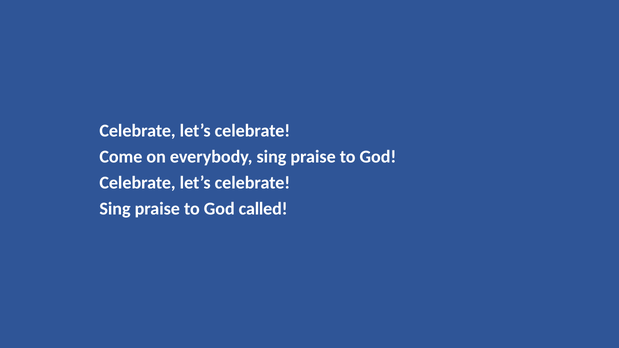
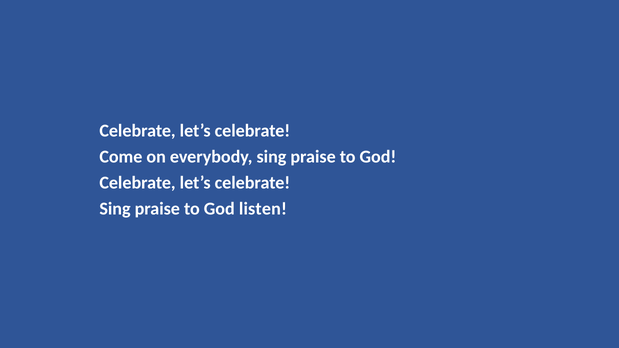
called: called -> listen
